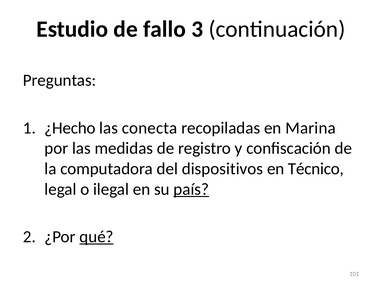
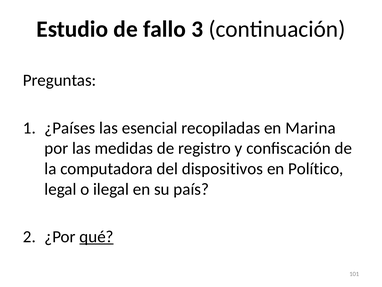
¿Hecho: ¿Hecho -> ¿Países
conecta: conecta -> esencial
Técnico: Técnico -> Político
país underline: present -> none
